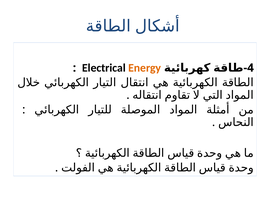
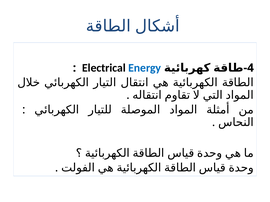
Energy colour: orange -> blue
